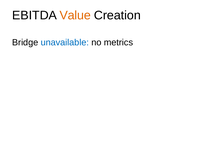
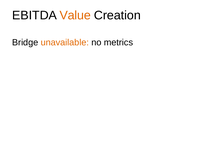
unavailable colour: blue -> orange
